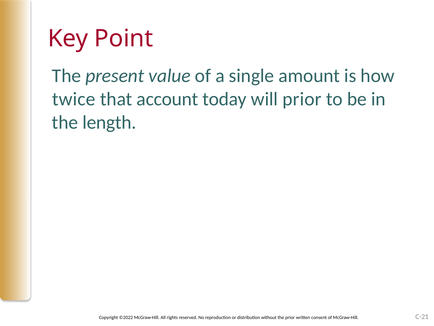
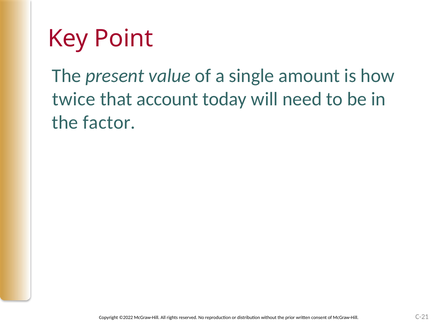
will prior: prior -> need
length: length -> factor
